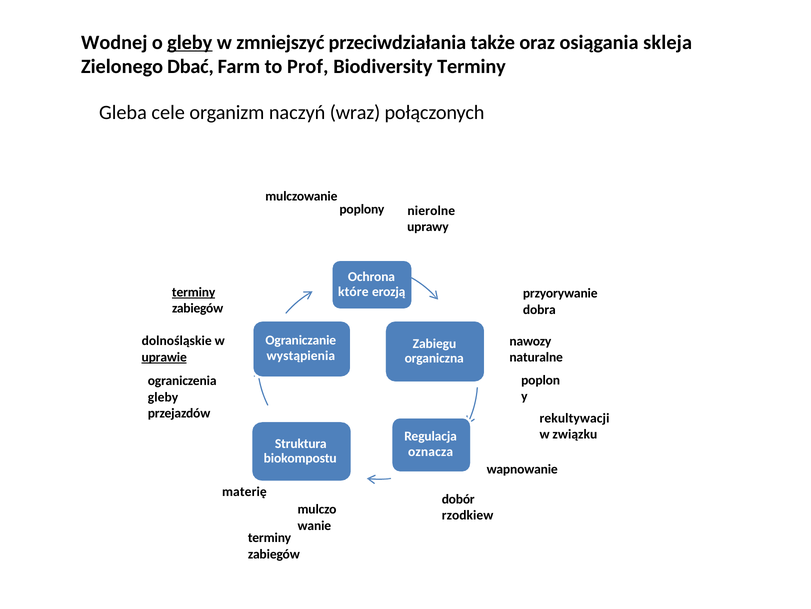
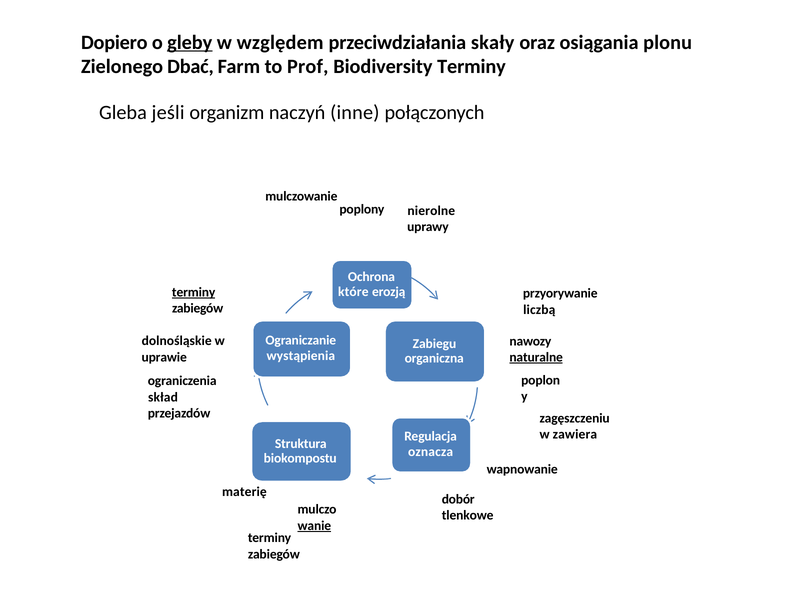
Wodnej: Wodnej -> Dopiero
zmniejszyć: zmniejszyć -> względem
także: także -> skały
skleja: skleja -> plonu
cele: cele -> jeśli
wraz: wraz -> inne
dobra: dobra -> liczbą
uprawie underline: present -> none
naturalne underline: none -> present
gleby at (163, 397): gleby -> skład
rekultywacji: rekultywacji -> zagęszczeniu
związku: związku -> zawiera
rzodkiew: rzodkiew -> tlenkowe
wanie underline: none -> present
